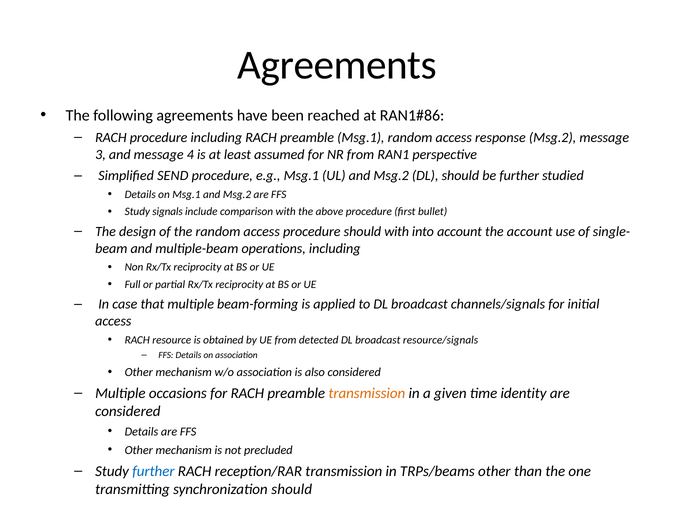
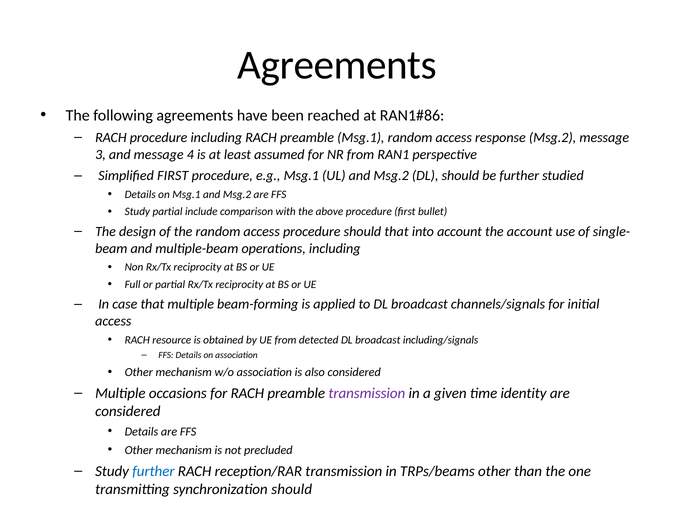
Simplified SEND: SEND -> FIRST
Study signals: signals -> partial
should with: with -> that
resource/signals: resource/signals -> including/signals
transmission at (367, 393) colour: orange -> purple
